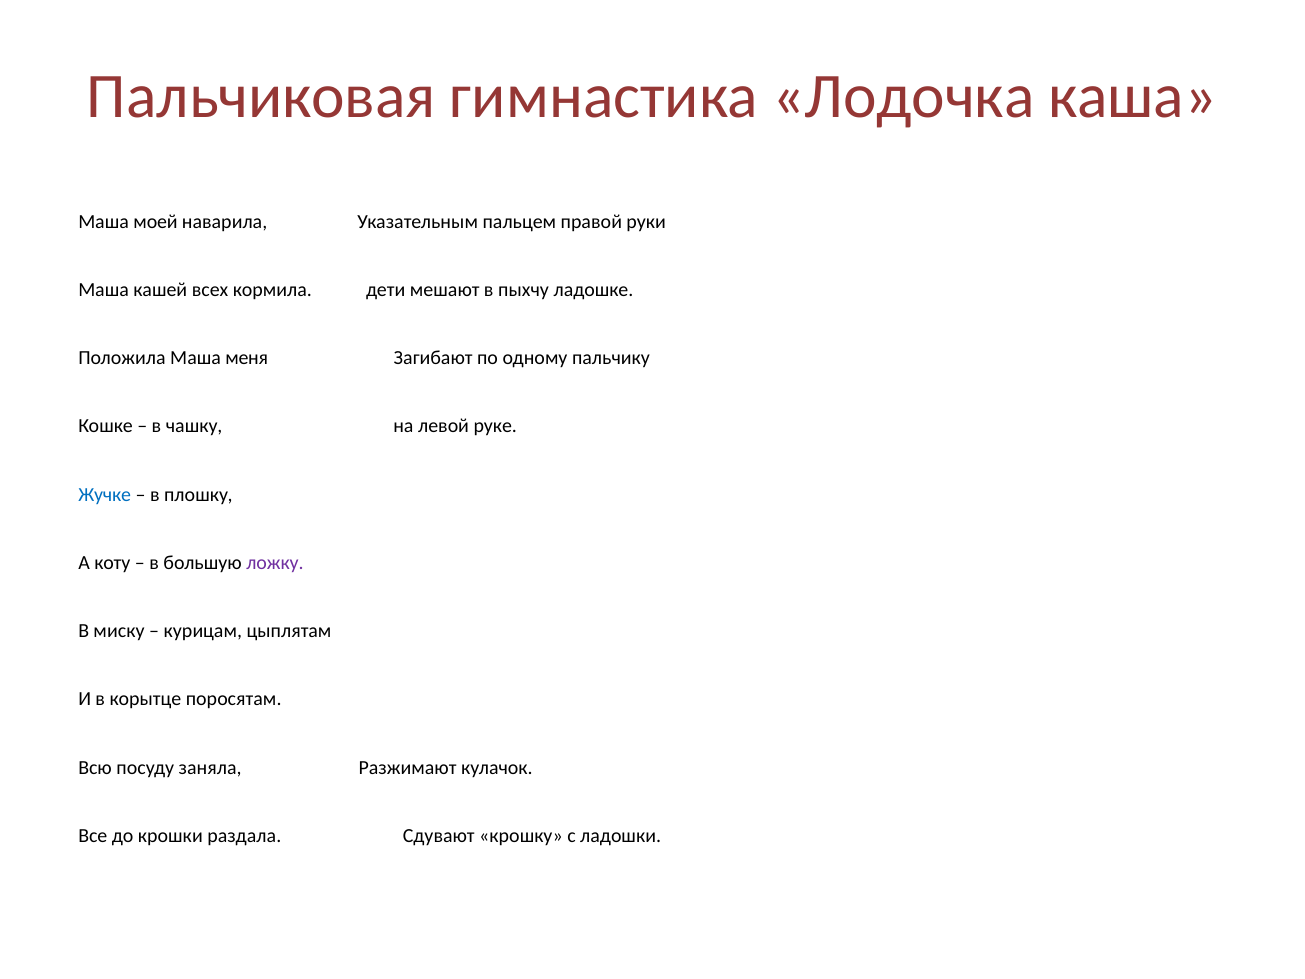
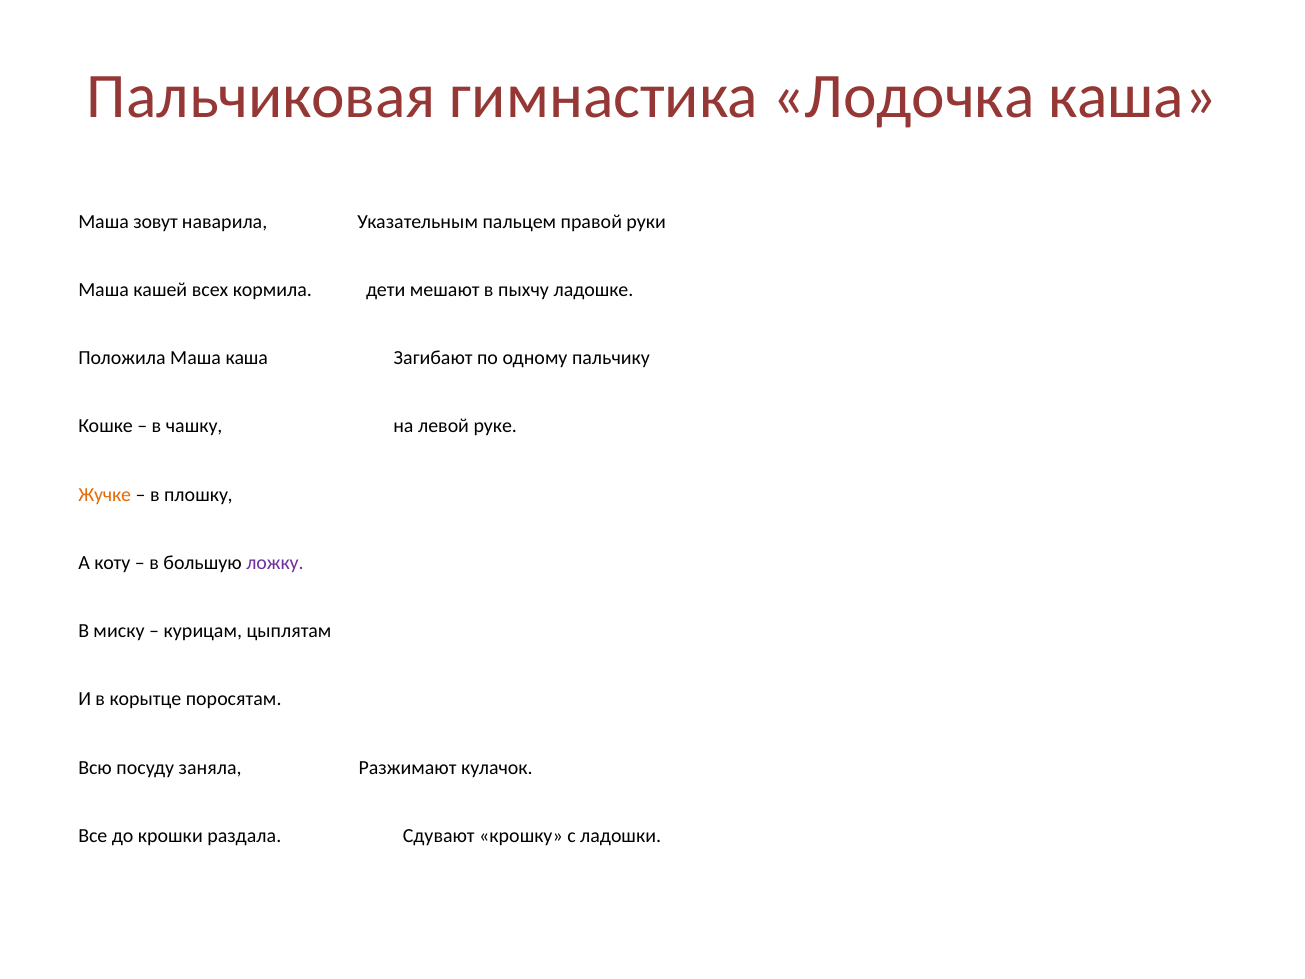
моей: моей -> зовут
Маша меня: меня -> каша
Жучке colour: blue -> orange
